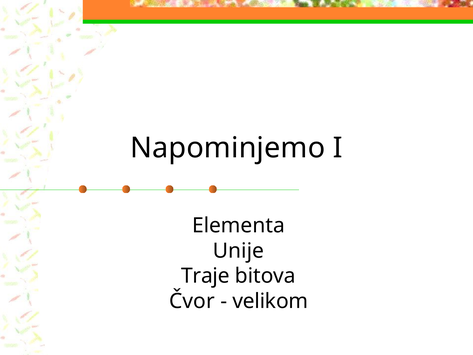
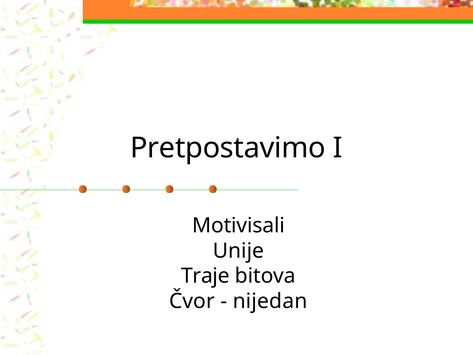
Napominjemo: Napominjemo -> Pretpostavimo
Elementa: Elementa -> Motivisali
velikom: velikom -> nijedan
